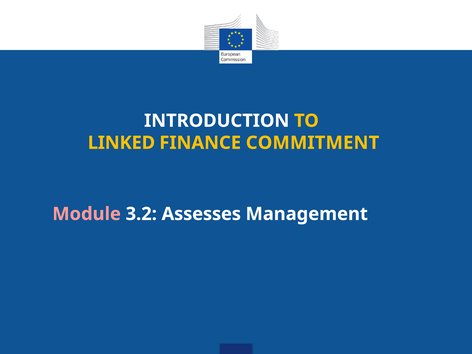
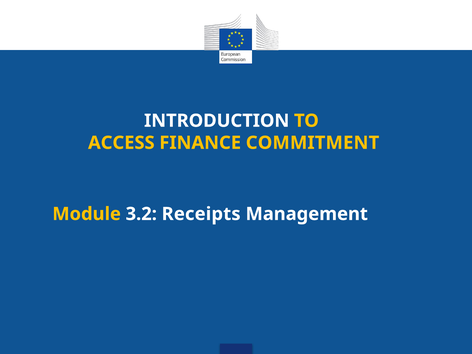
LINKED: LINKED -> ACCESS
Module colour: pink -> yellow
Assesses: Assesses -> Receipts
